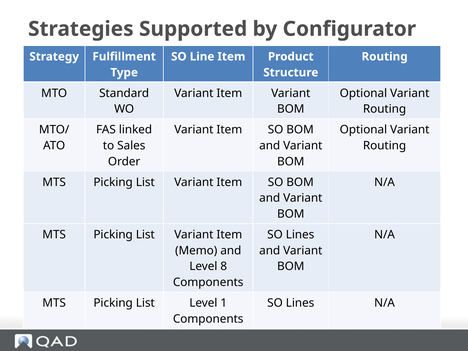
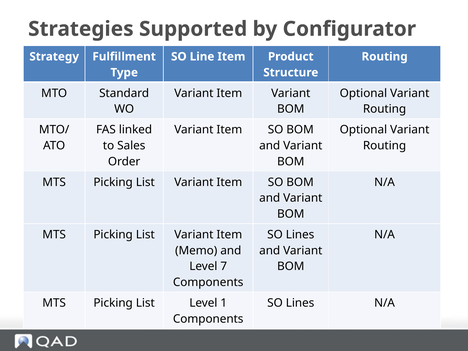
8: 8 -> 7
